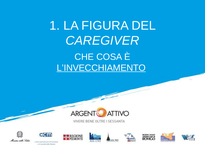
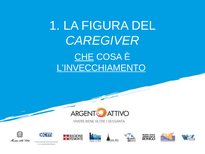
CHE underline: none -> present
